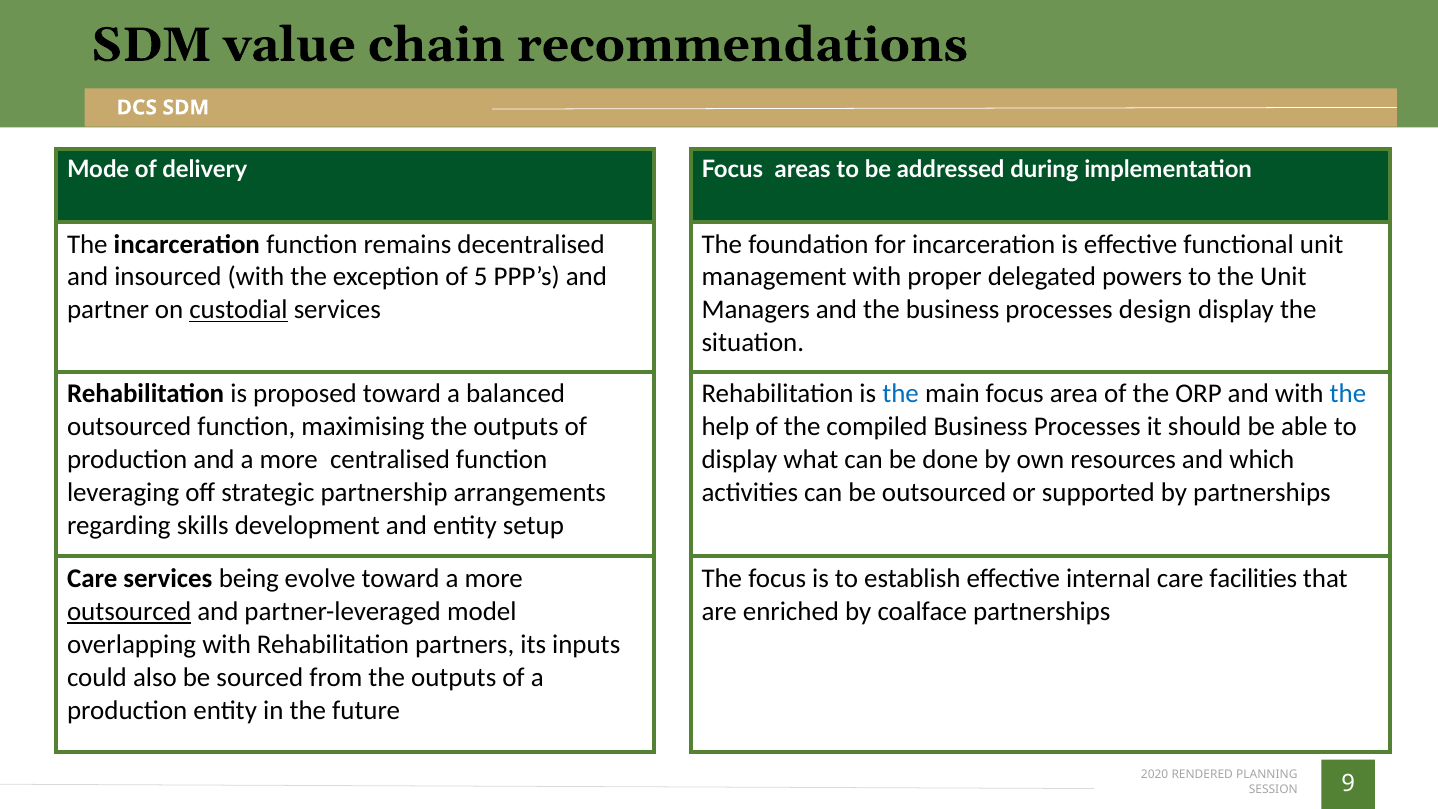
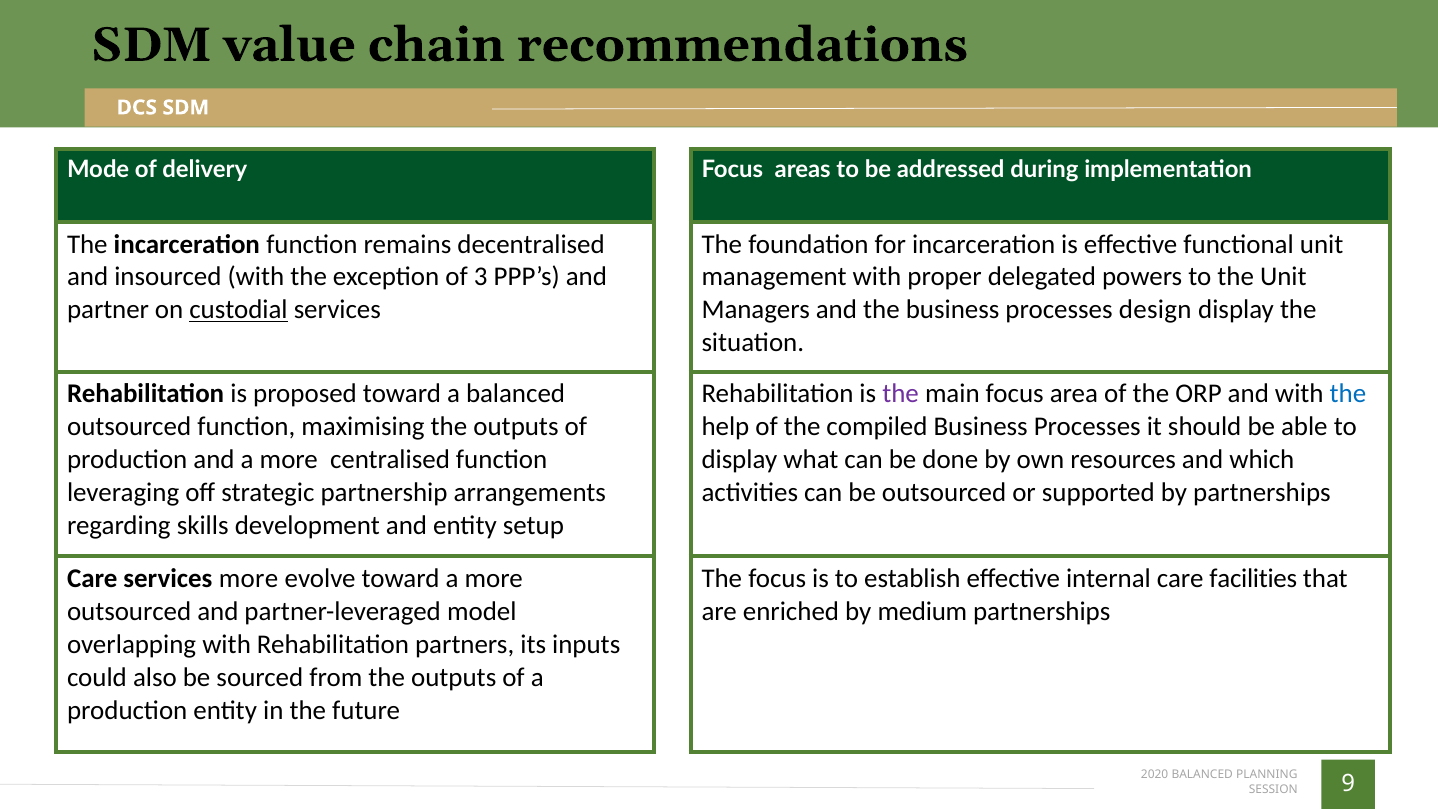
5: 5 -> 3
the at (901, 394) colour: blue -> purple
services being: being -> more
outsourced at (129, 611) underline: present -> none
coalface: coalface -> medium
RENDERED at (1202, 775): RENDERED -> BALANCED
